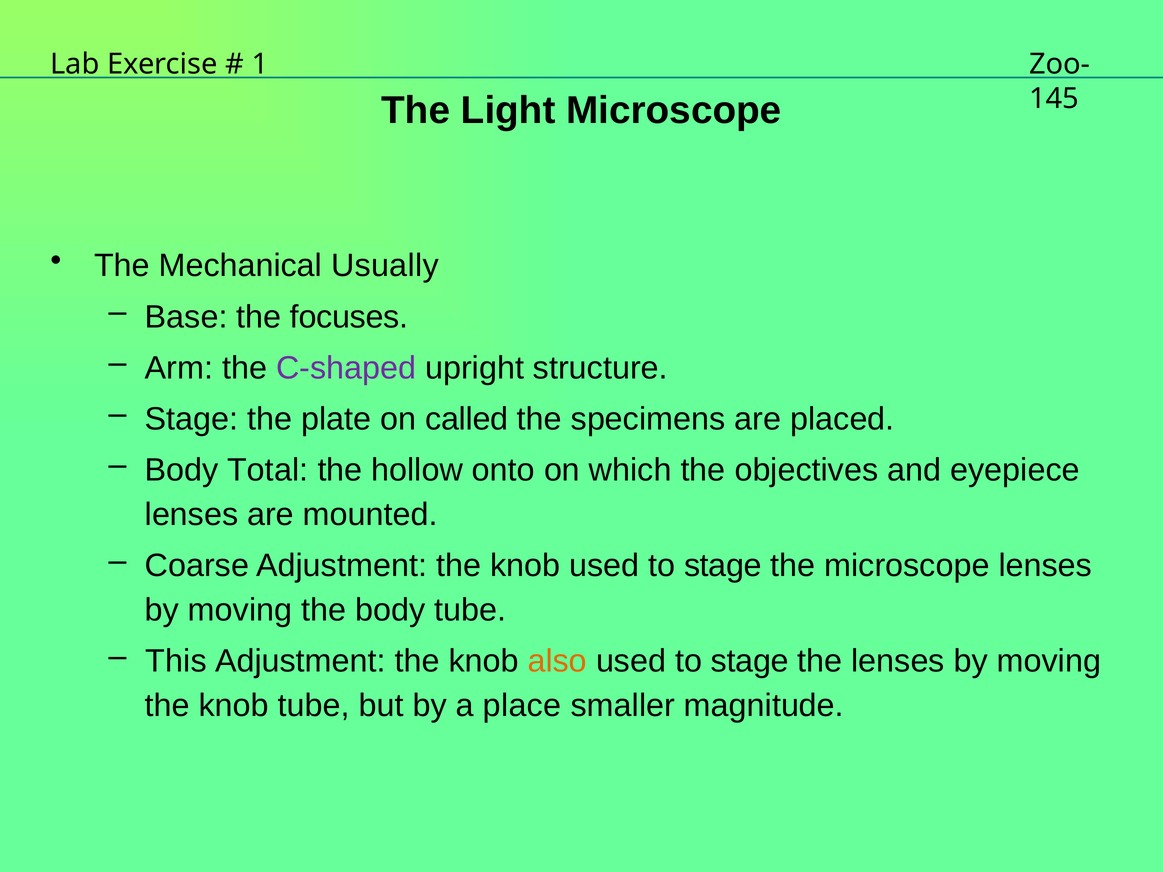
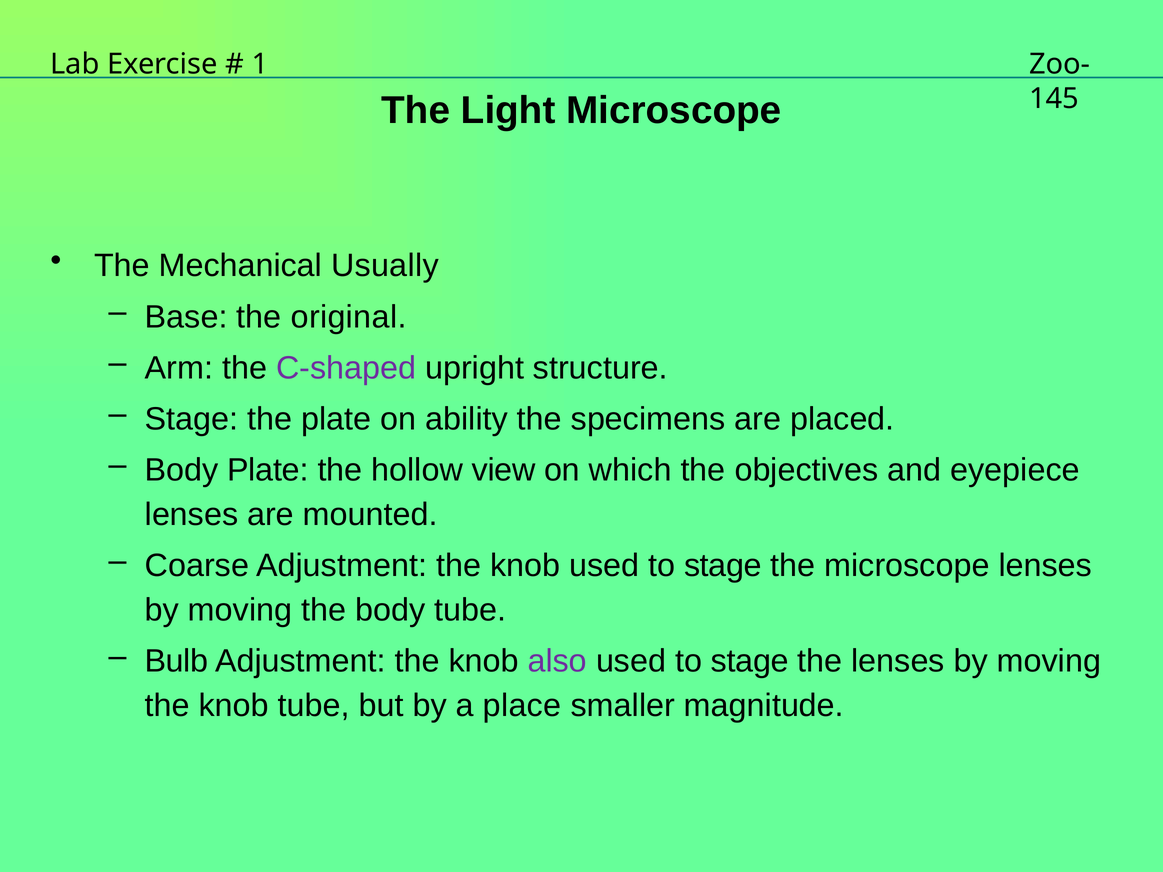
focuses: focuses -> original
called: called -> ability
Body Total: Total -> Plate
onto: onto -> view
This: This -> Bulb
also colour: orange -> purple
